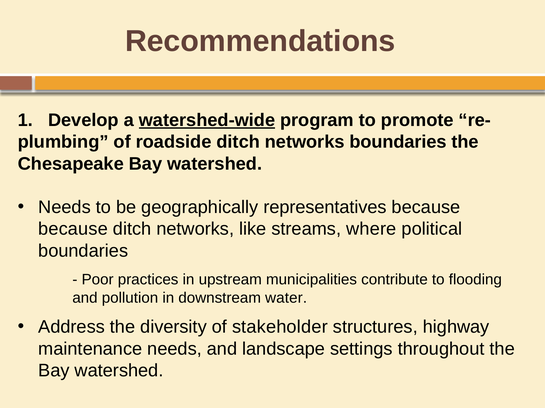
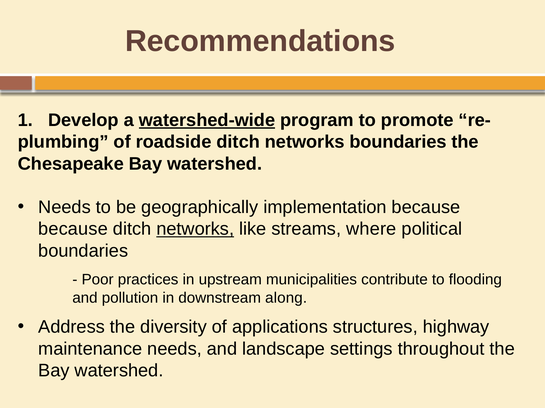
representatives: representatives -> implementation
networks at (195, 229) underline: none -> present
water: water -> along
stakeholder: stakeholder -> applications
